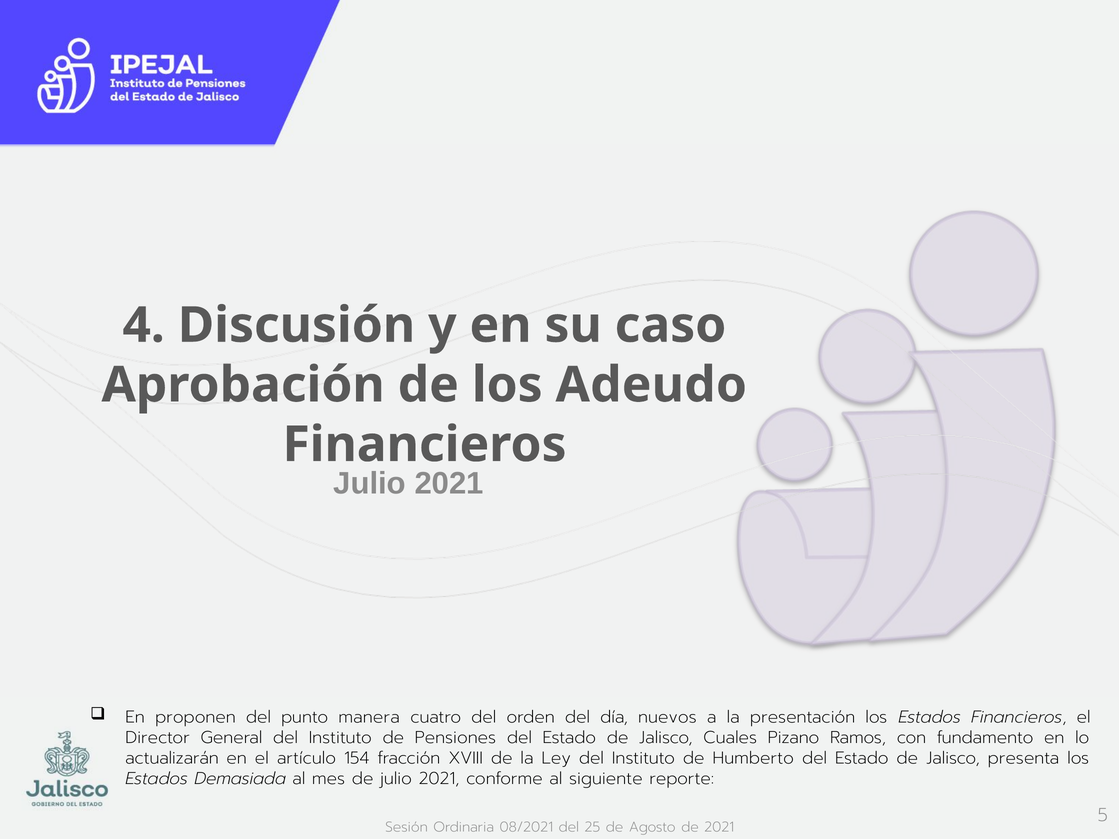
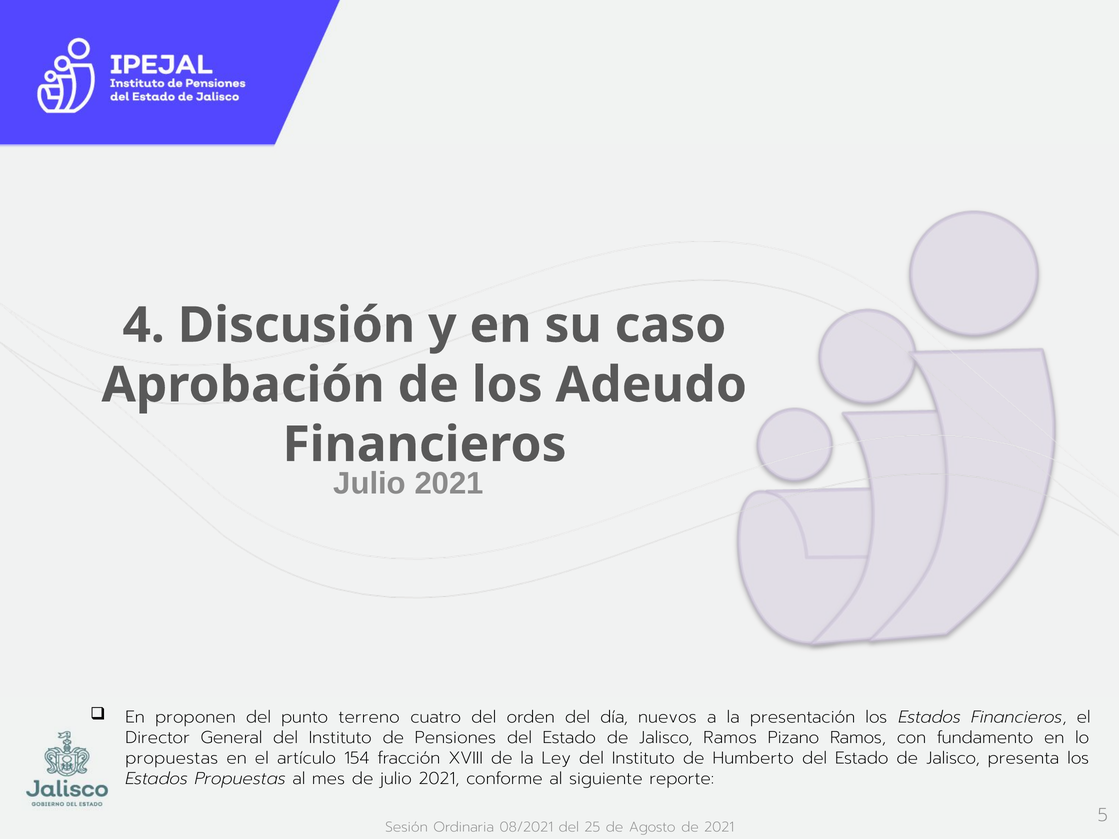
manera: manera -> terreno
Jalisco Cuales: Cuales -> Ramos
actualizarán at (172, 758): actualizarán -> propuestas
Estados Demasiada: Demasiada -> Propuestas
